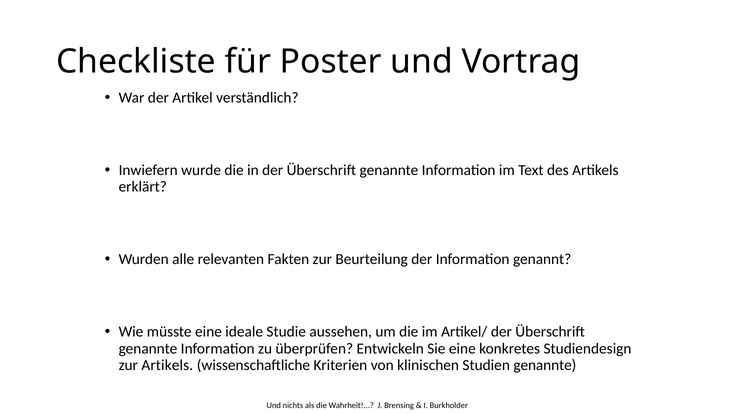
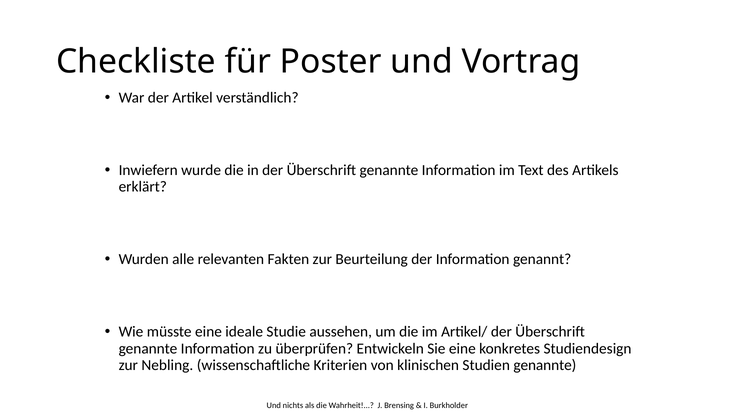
zur Artikels: Artikels -> Nebling
